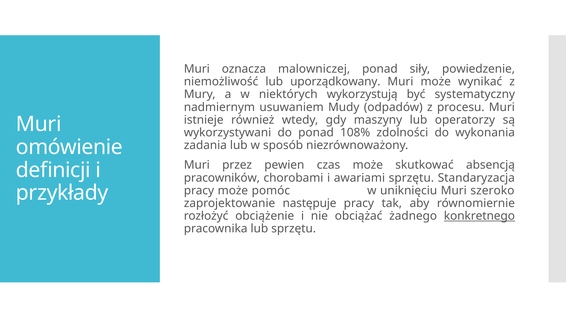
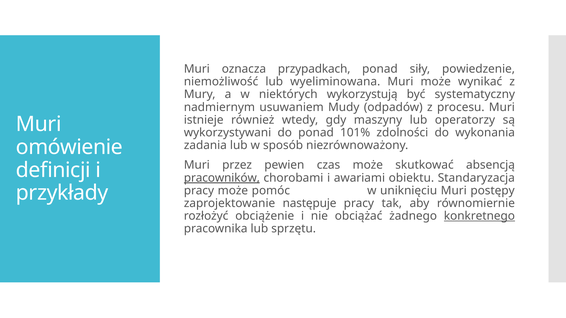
malowniczej: malowniczej -> przypadkach
uporządkowany: uporządkowany -> wyeliminowana
108%: 108% -> 101%
pracowników underline: none -> present
awariami sprzętu: sprzętu -> obiektu
szeroko: szeroko -> postępy
